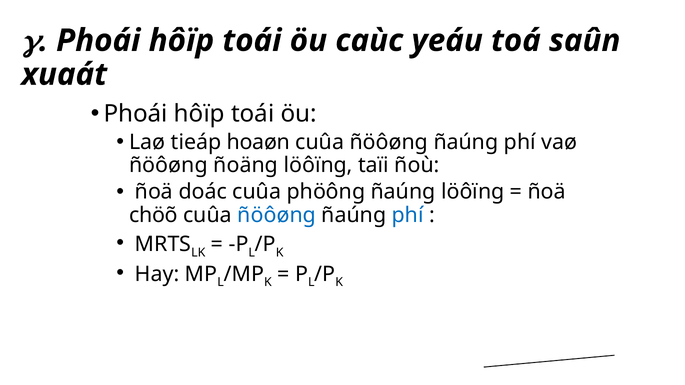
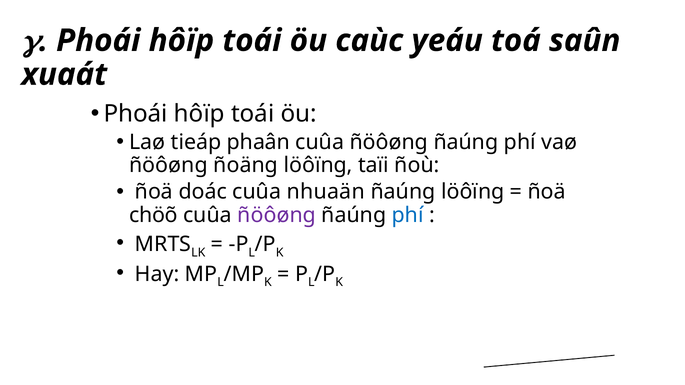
hoaøn: hoaøn -> phaân
phöông: phöông -> nhuaän
ñöôøng at (277, 215) colour: blue -> purple
